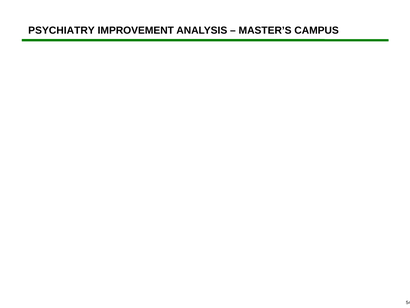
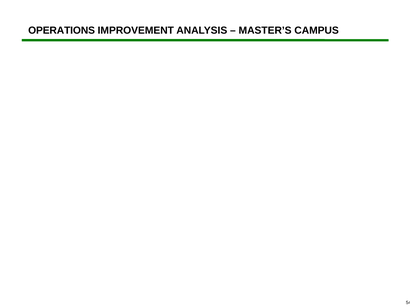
PSYCHIATRY: PSYCHIATRY -> OPERATIONS
